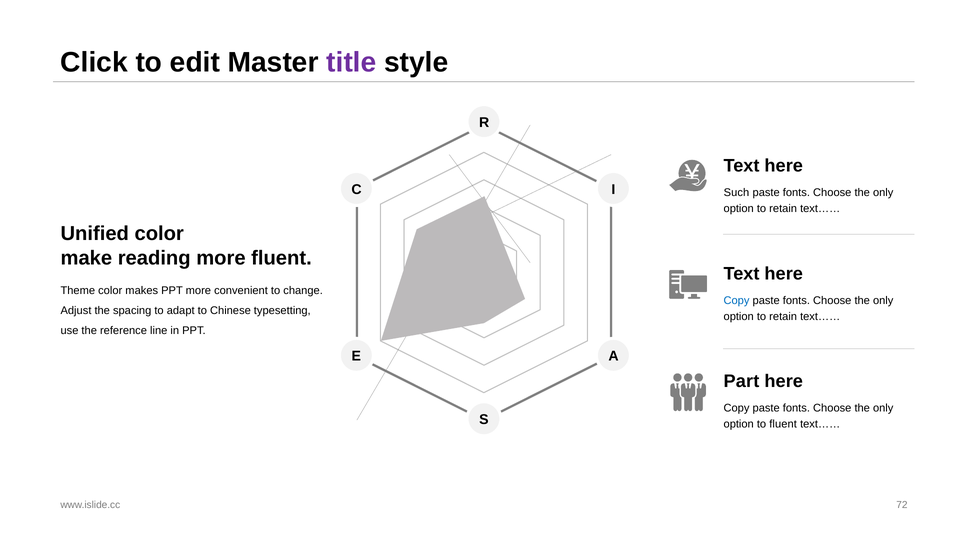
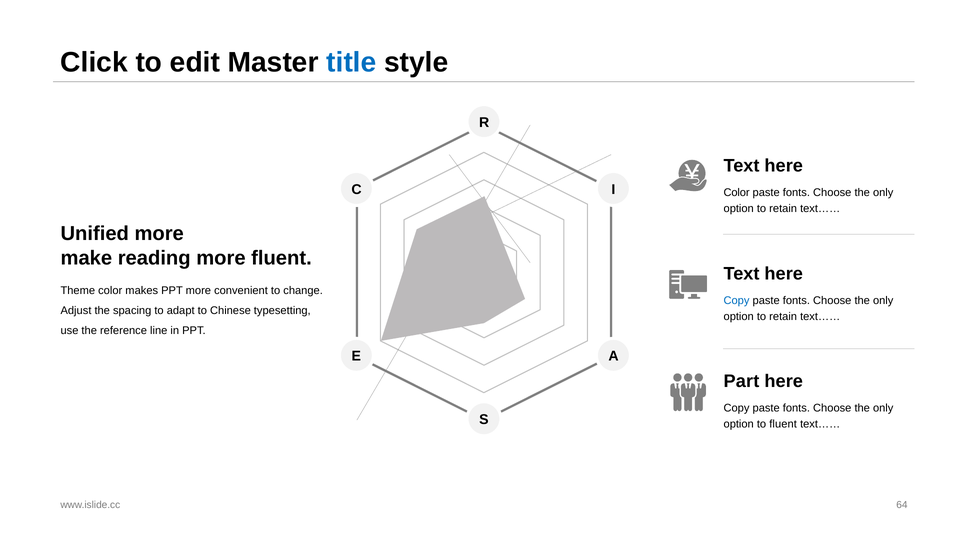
title colour: purple -> blue
Such at (736, 193): Such -> Color
Unified color: color -> more
72: 72 -> 64
